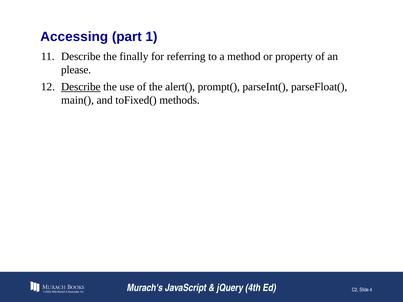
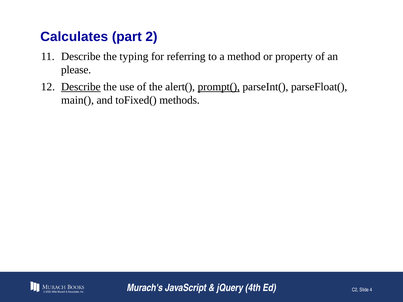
Accessing: Accessing -> Calculates
1: 1 -> 2
finally: finally -> typing
prompt( underline: none -> present
